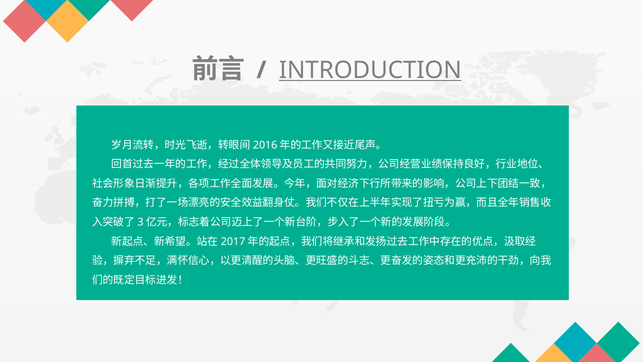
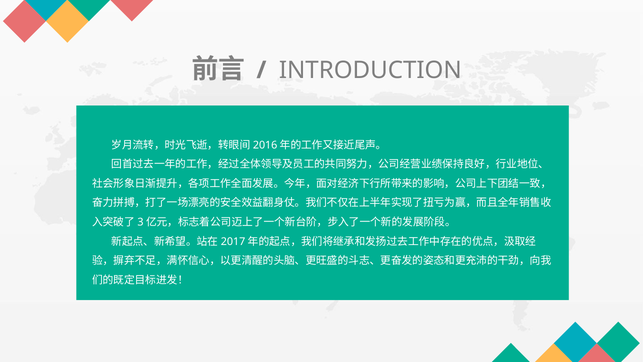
INTRODUCTION underline: present -> none
